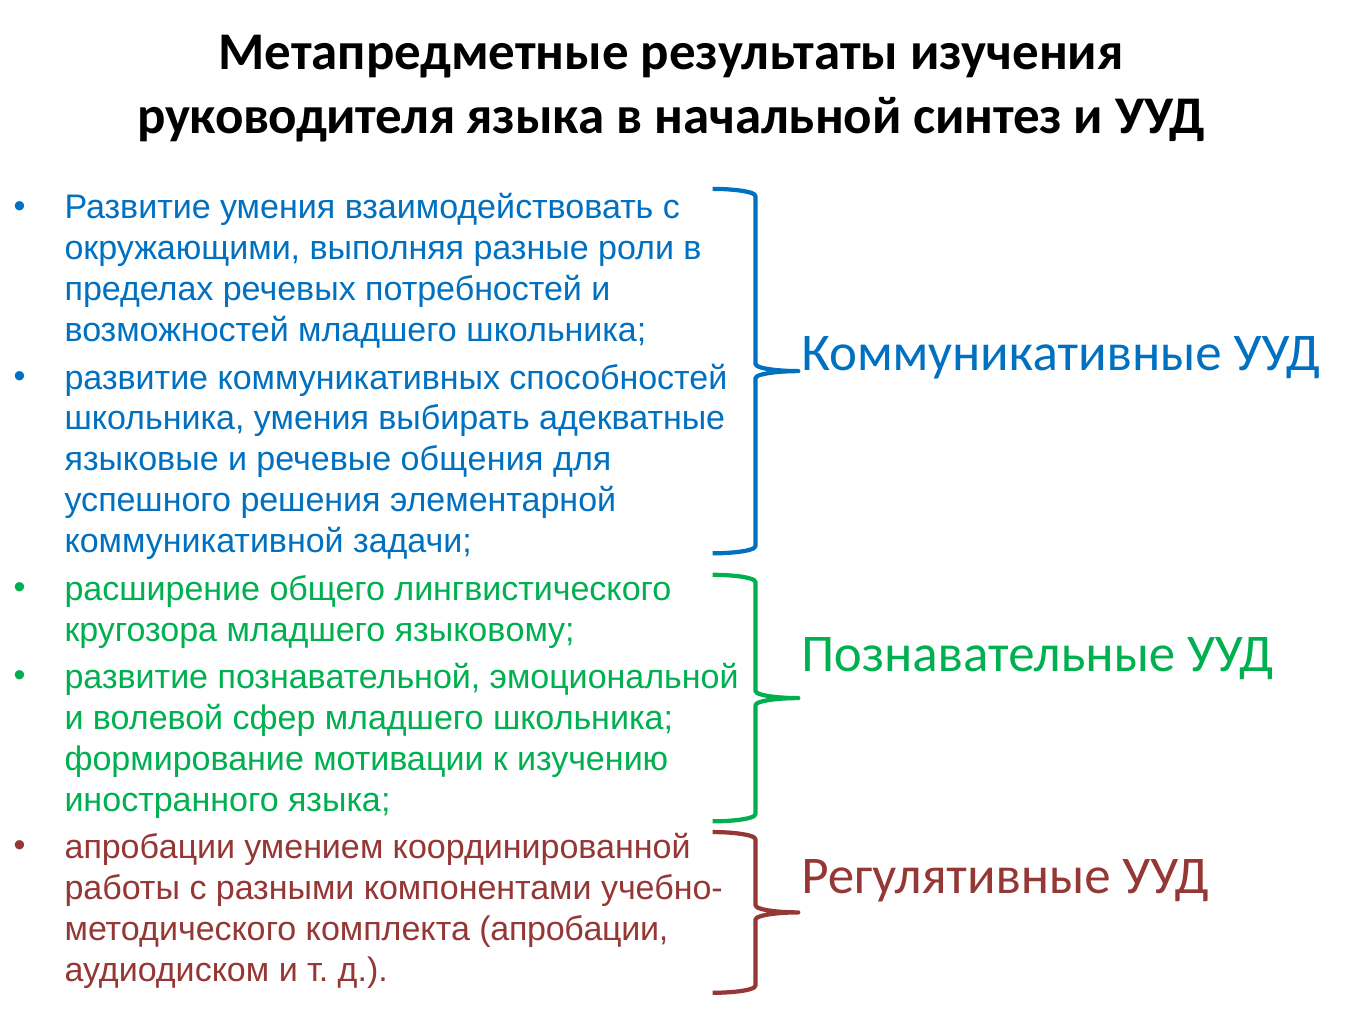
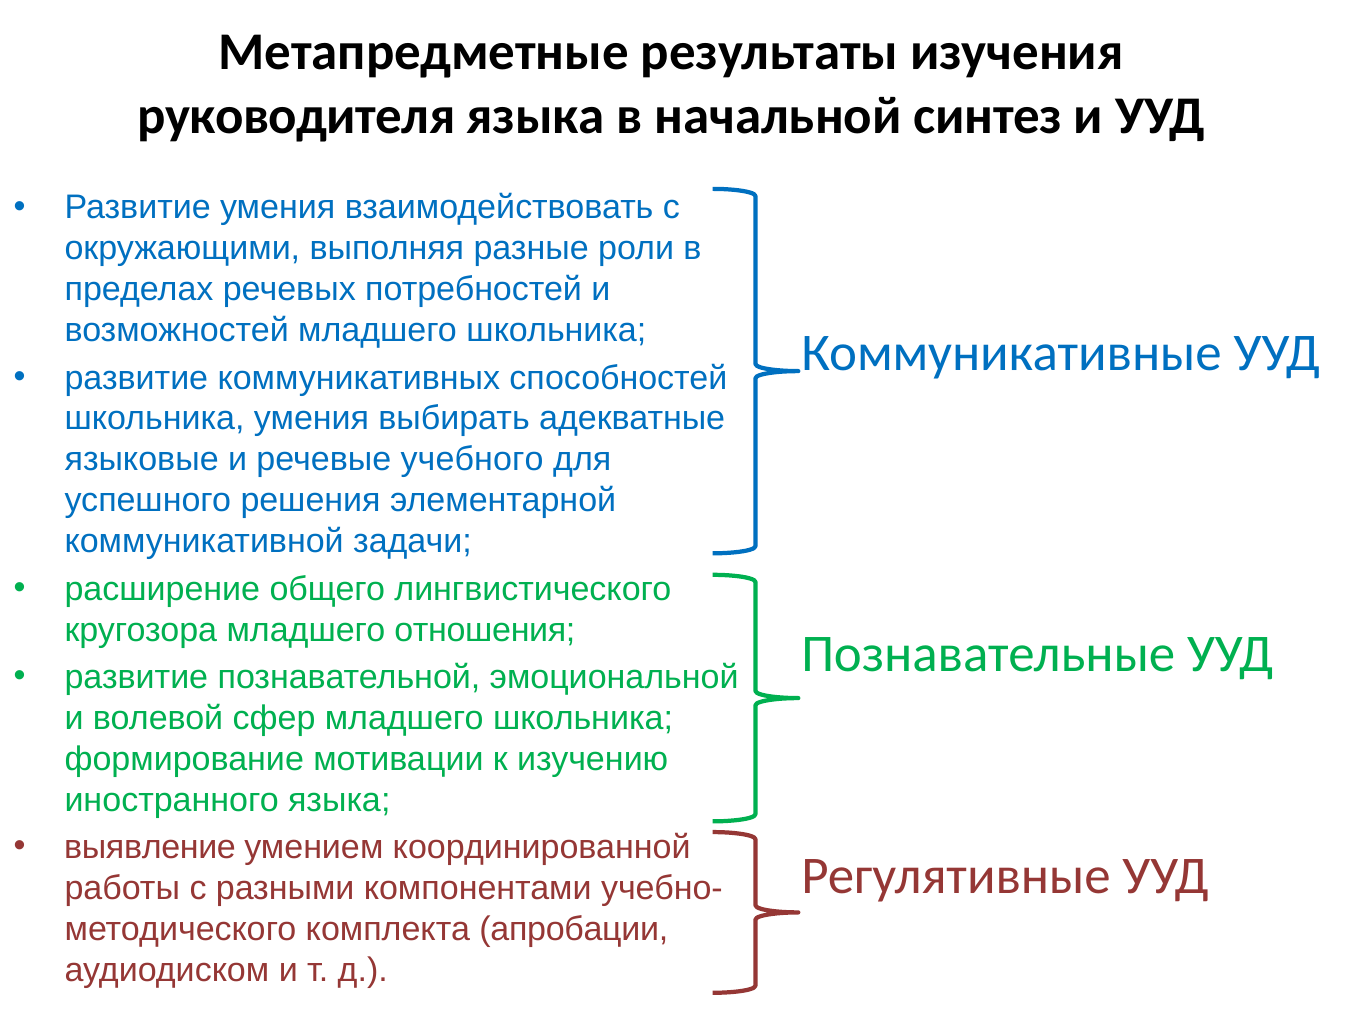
общения: общения -> учебного
языковому: языковому -> отношения
апробации at (150, 847): апробации -> выявление
